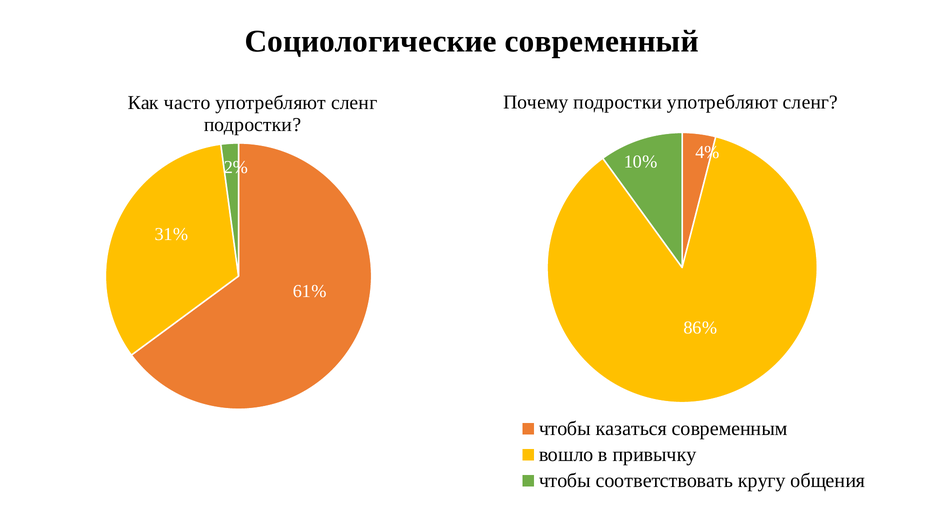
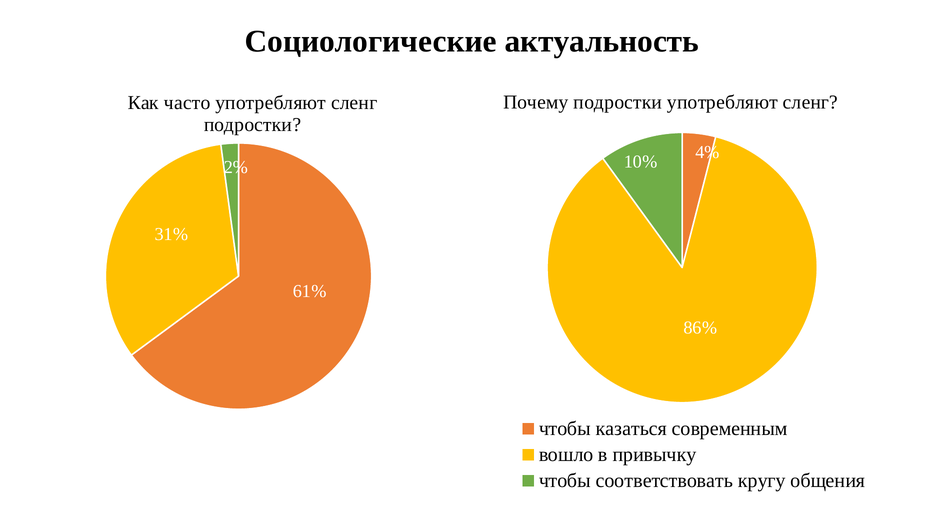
современный: современный -> актуальность
